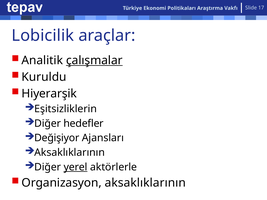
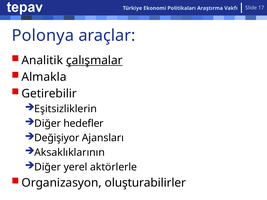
Lobicilik: Lobicilik -> Polonya
Kuruldu: Kuruldu -> Almakla
Hiyerarşik: Hiyerarşik -> Getirebilir
yerel underline: present -> none
Organizasyon aksaklıklarının: aksaklıklarının -> oluşturabilirler
